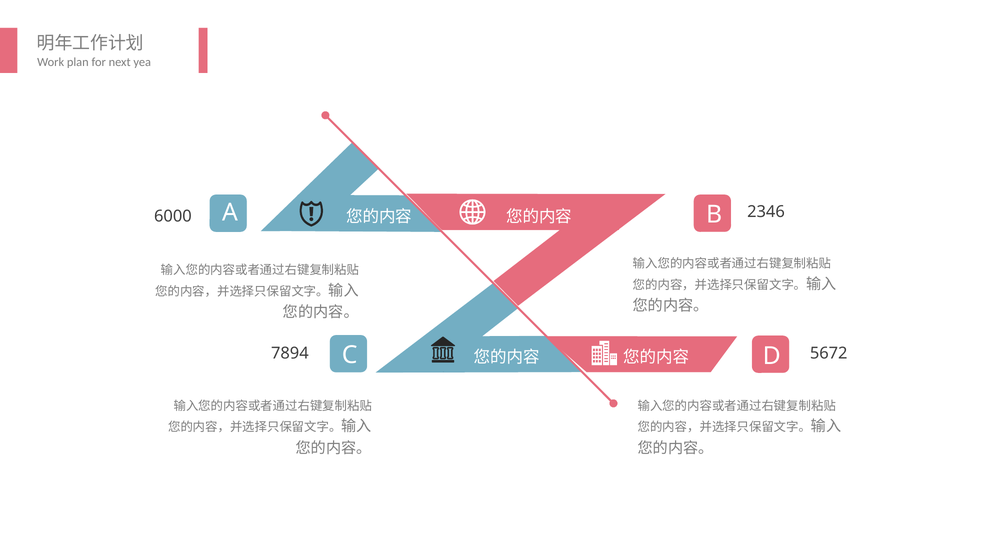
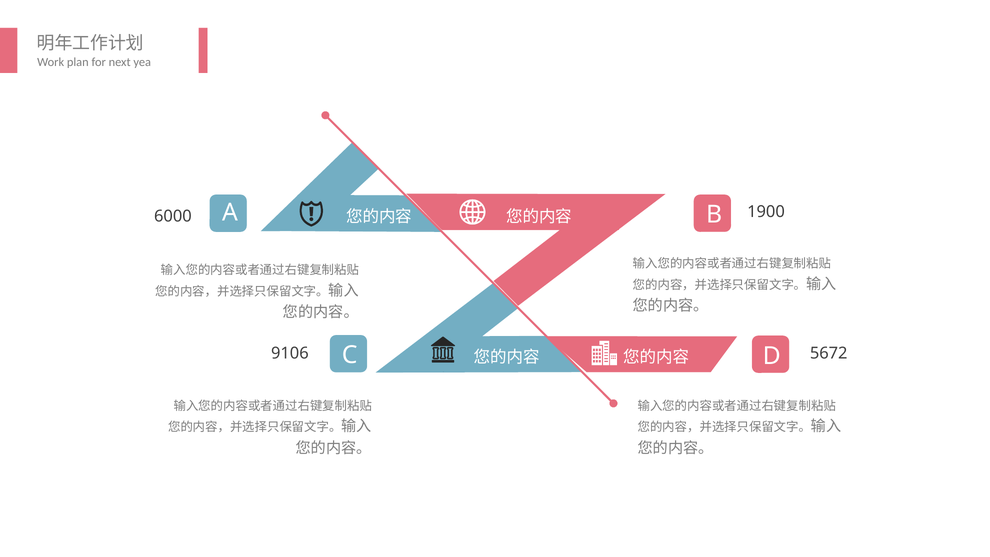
2346: 2346 -> 1900
7894: 7894 -> 9106
